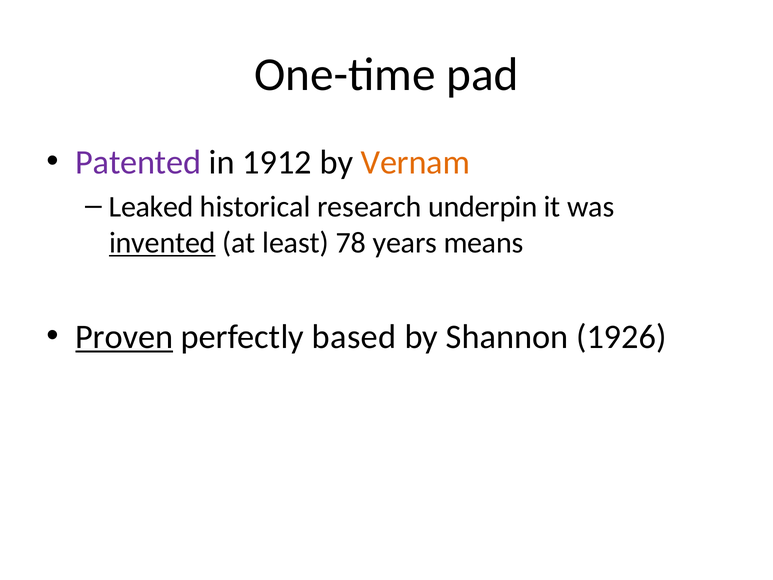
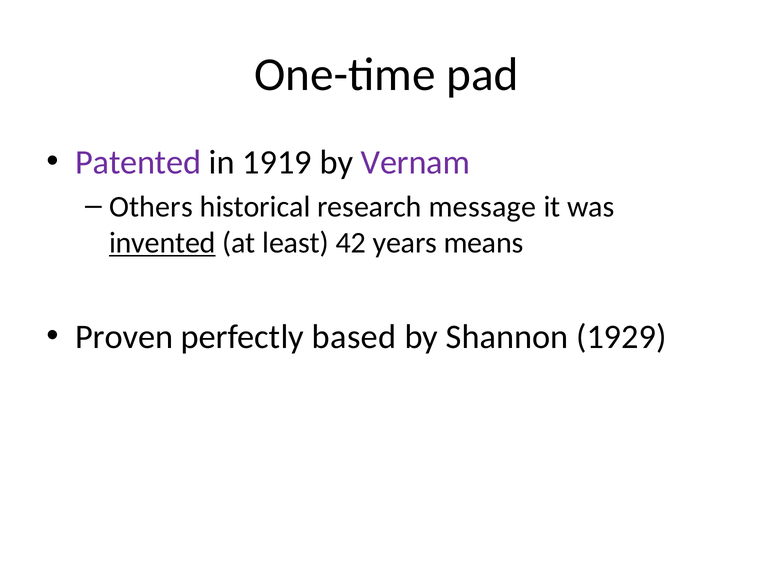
1912: 1912 -> 1919
Vernam colour: orange -> purple
Leaked: Leaked -> Others
underpin: underpin -> message
78: 78 -> 42
Proven underline: present -> none
1926: 1926 -> 1929
